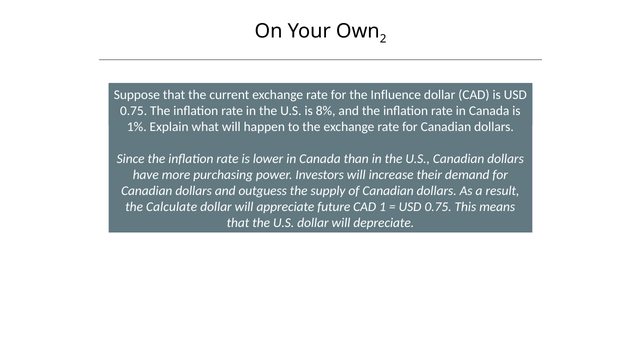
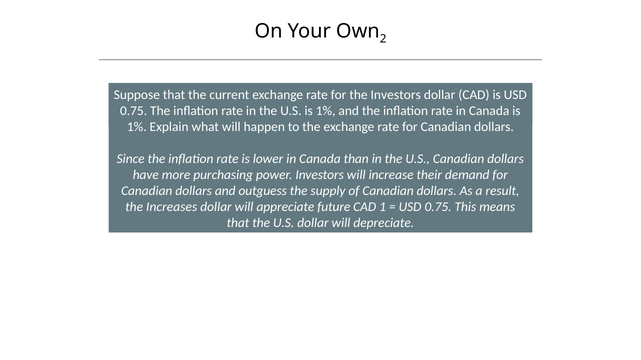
the Influence: Influence -> Investors
U.S is 8%: 8% -> 1%
Calculate: Calculate -> Increases
